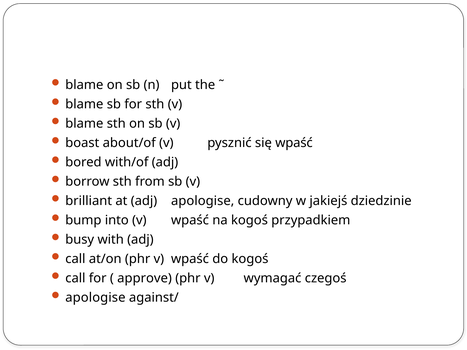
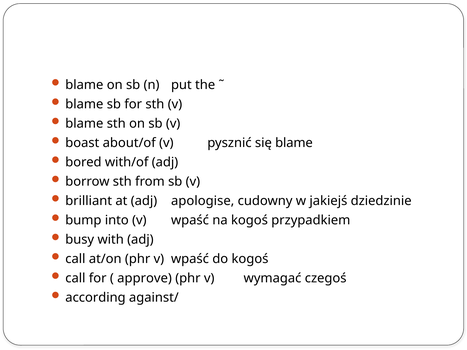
się wpaść: wpaść -> blame
apologise at (95, 298): apologise -> according
